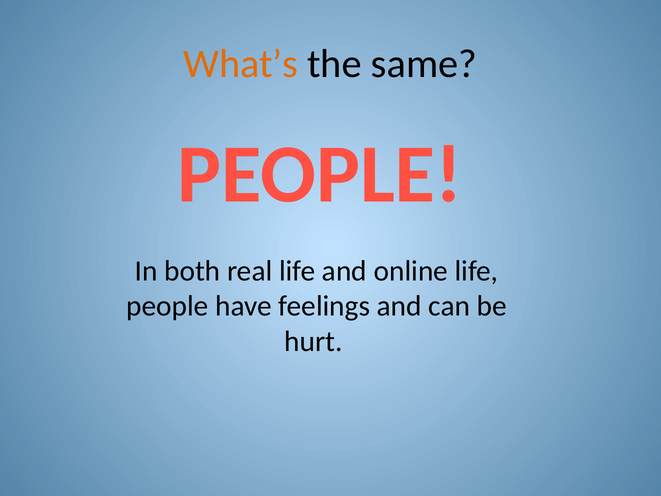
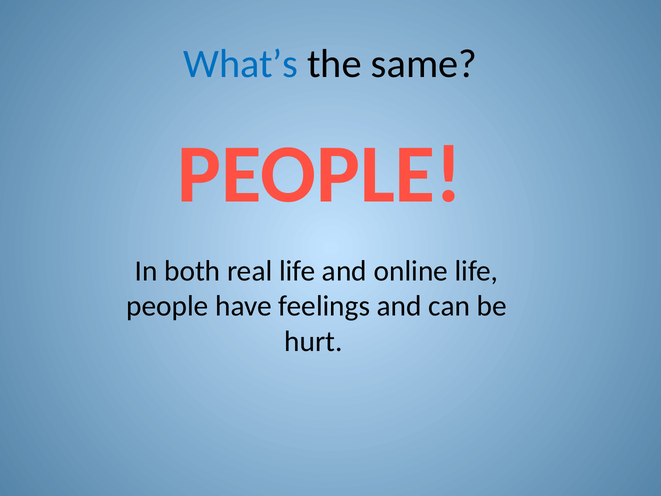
What’s colour: orange -> blue
